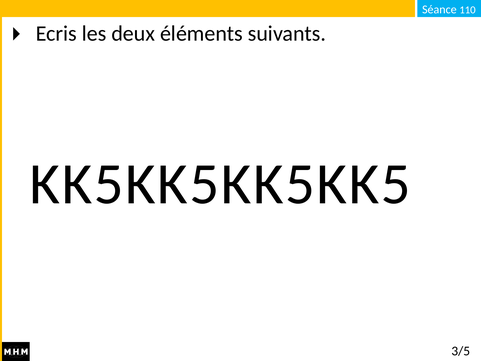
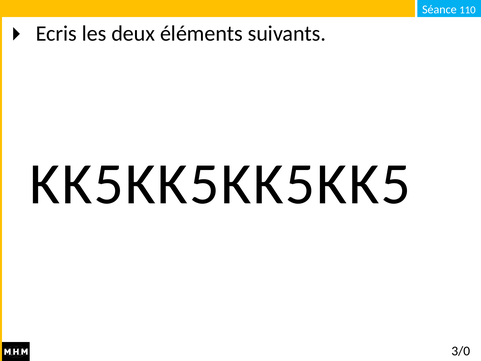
3/5: 3/5 -> 3/0
